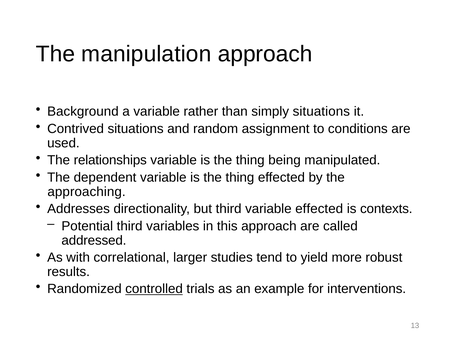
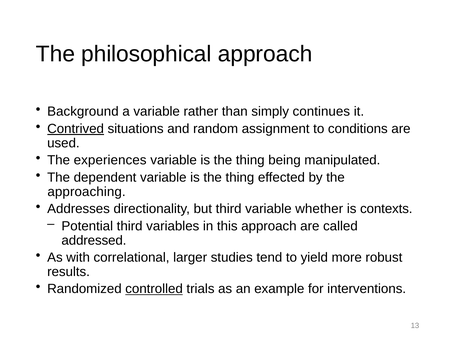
manipulation: manipulation -> philosophical
simply situations: situations -> continues
Contrived underline: none -> present
relationships: relationships -> experiences
variable effected: effected -> whether
